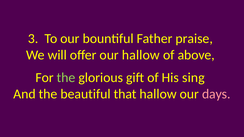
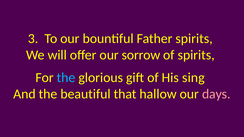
Father praise: praise -> spirits
our hallow: hallow -> sorrow
of above: above -> spirits
the at (66, 78) colour: light green -> light blue
